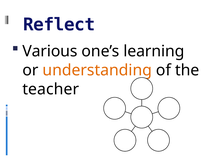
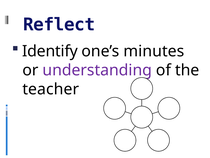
Various: Various -> Identify
learning: learning -> minutes
understanding colour: orange -> purple
